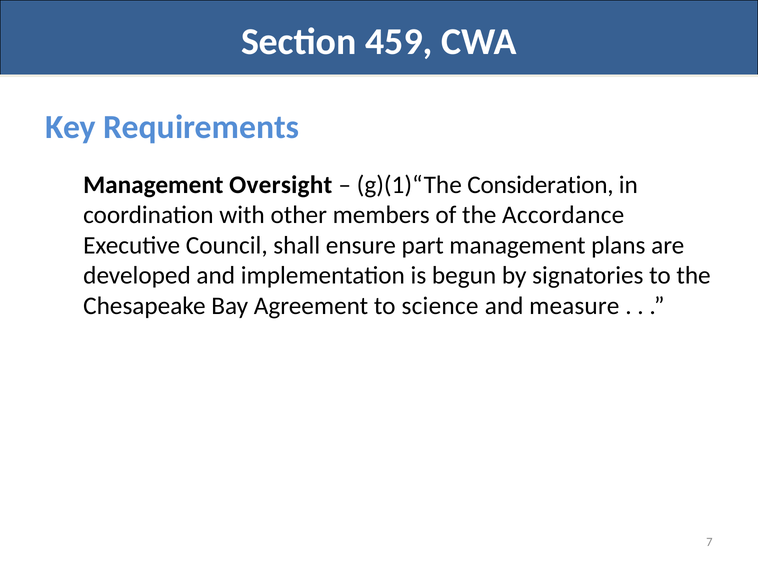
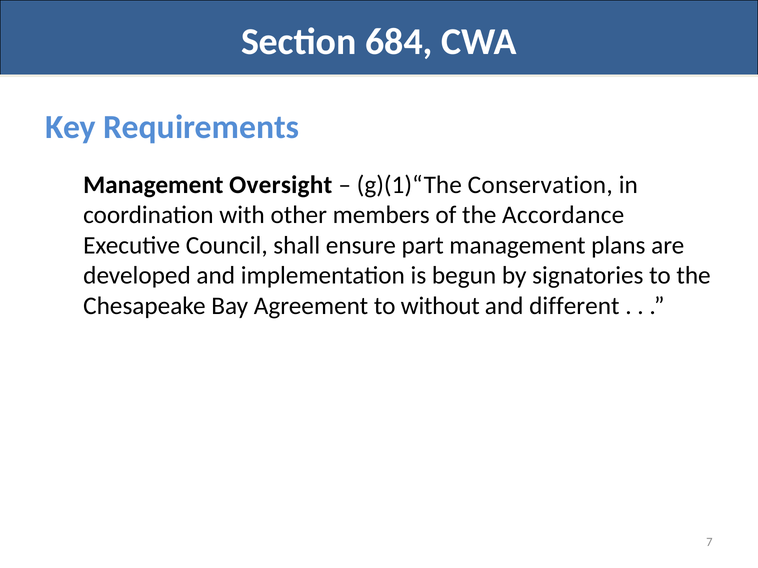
459: 459 -> 684
Consideration: Consideration -> Conservation
science: science -> without
measure: measure -> different
